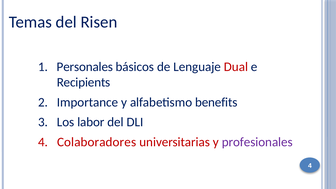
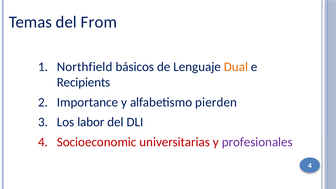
Risen: Risen -> From
Personales: Personales -> Northfield
Dual colour: red -> orange
benefits: benefits -> pierden
Colaboradores: Colaboradores -> Socioeconomic
